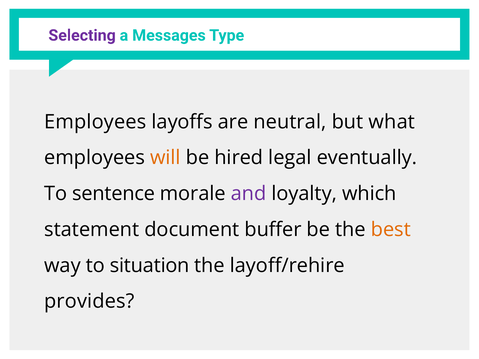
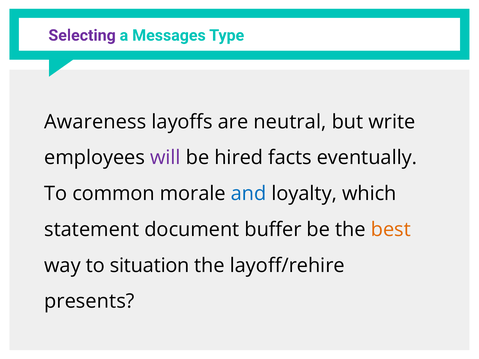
Employees at (95, 122): Employees -> Awareness
what: what -> write
will colour: orange -> purple
legal: legal -> facts
sentence: sentence -> common
and colour: purple -> blue
provides: provides -> presents
